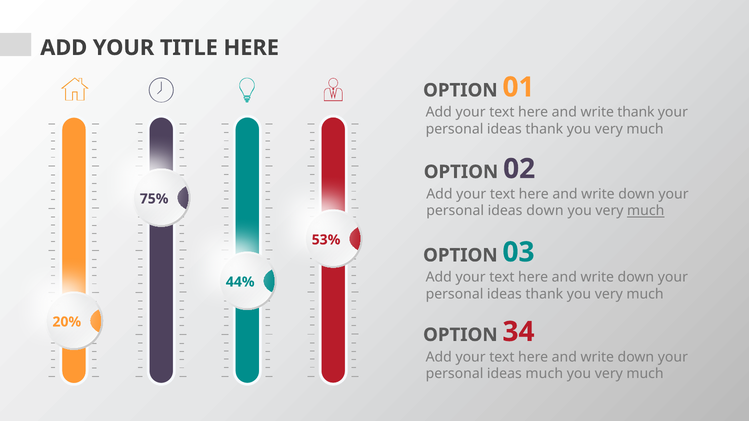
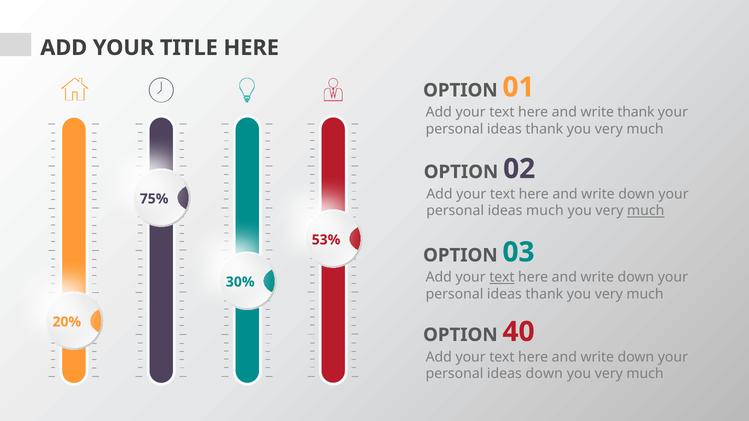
ideas down: down -> much
text at (502, 277) underline: none -> present
44%: 44% -> 30%
34: 34 -> 40
ideas much: much -> down
